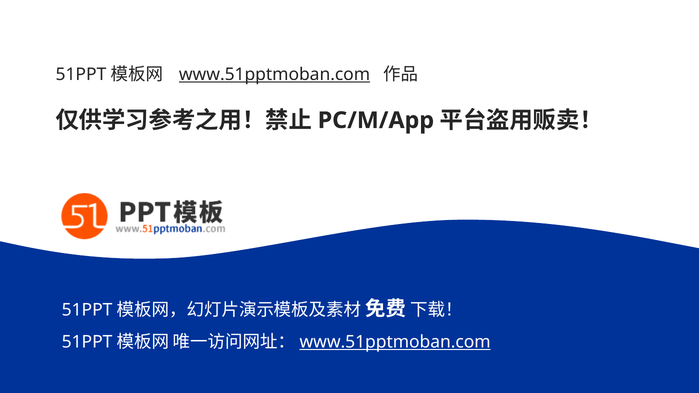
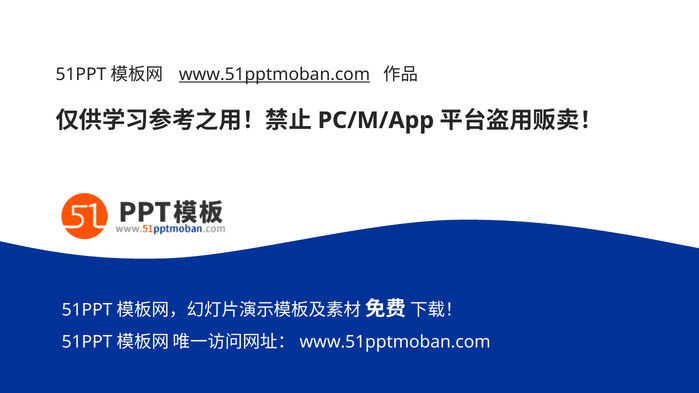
www.51pptmoban.com at (395, 342) underline: present -> none
